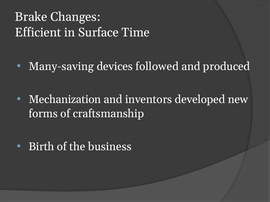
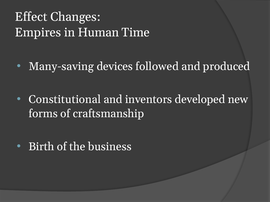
Brake: Brake -> Effect
Efficient: Efficient -> Empires
Surface: Surface -> Human
Mechanization: Mechanization -> Constitutional
